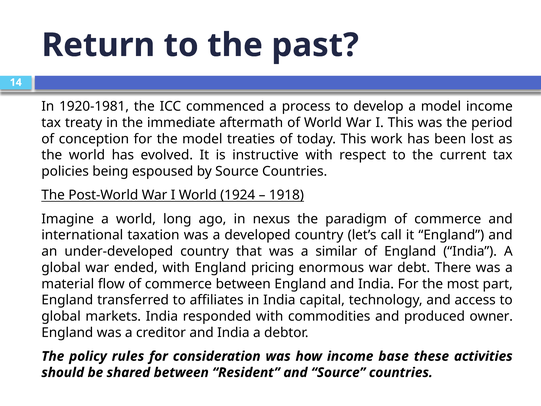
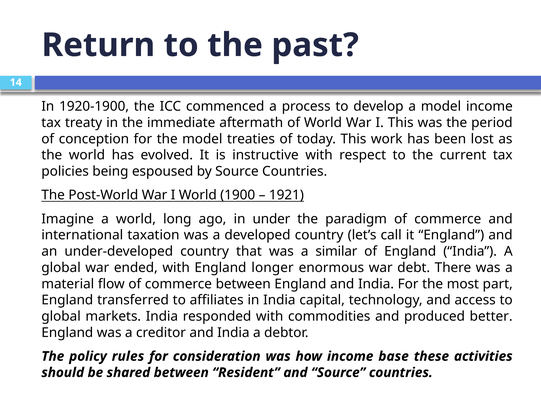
1920-1981: 1920-1981 -> 1920-1900
1924: 1924 -> 1900
1918: 1918 -> 1921
nexus: nexus -> under
pricing: pricing -> longer
owner: owner -> better
